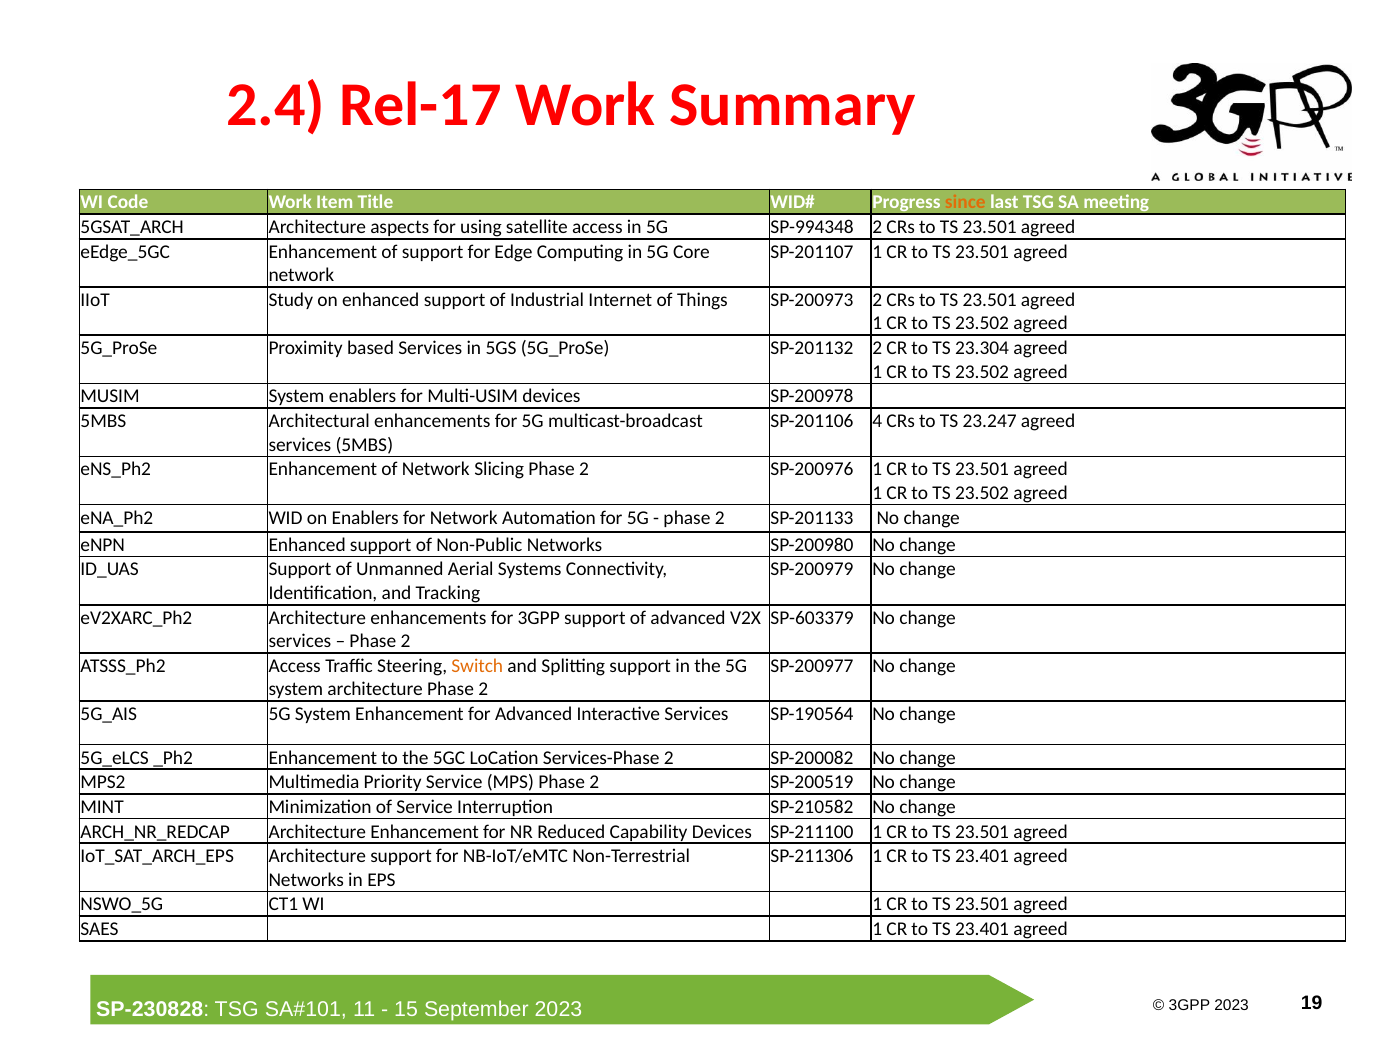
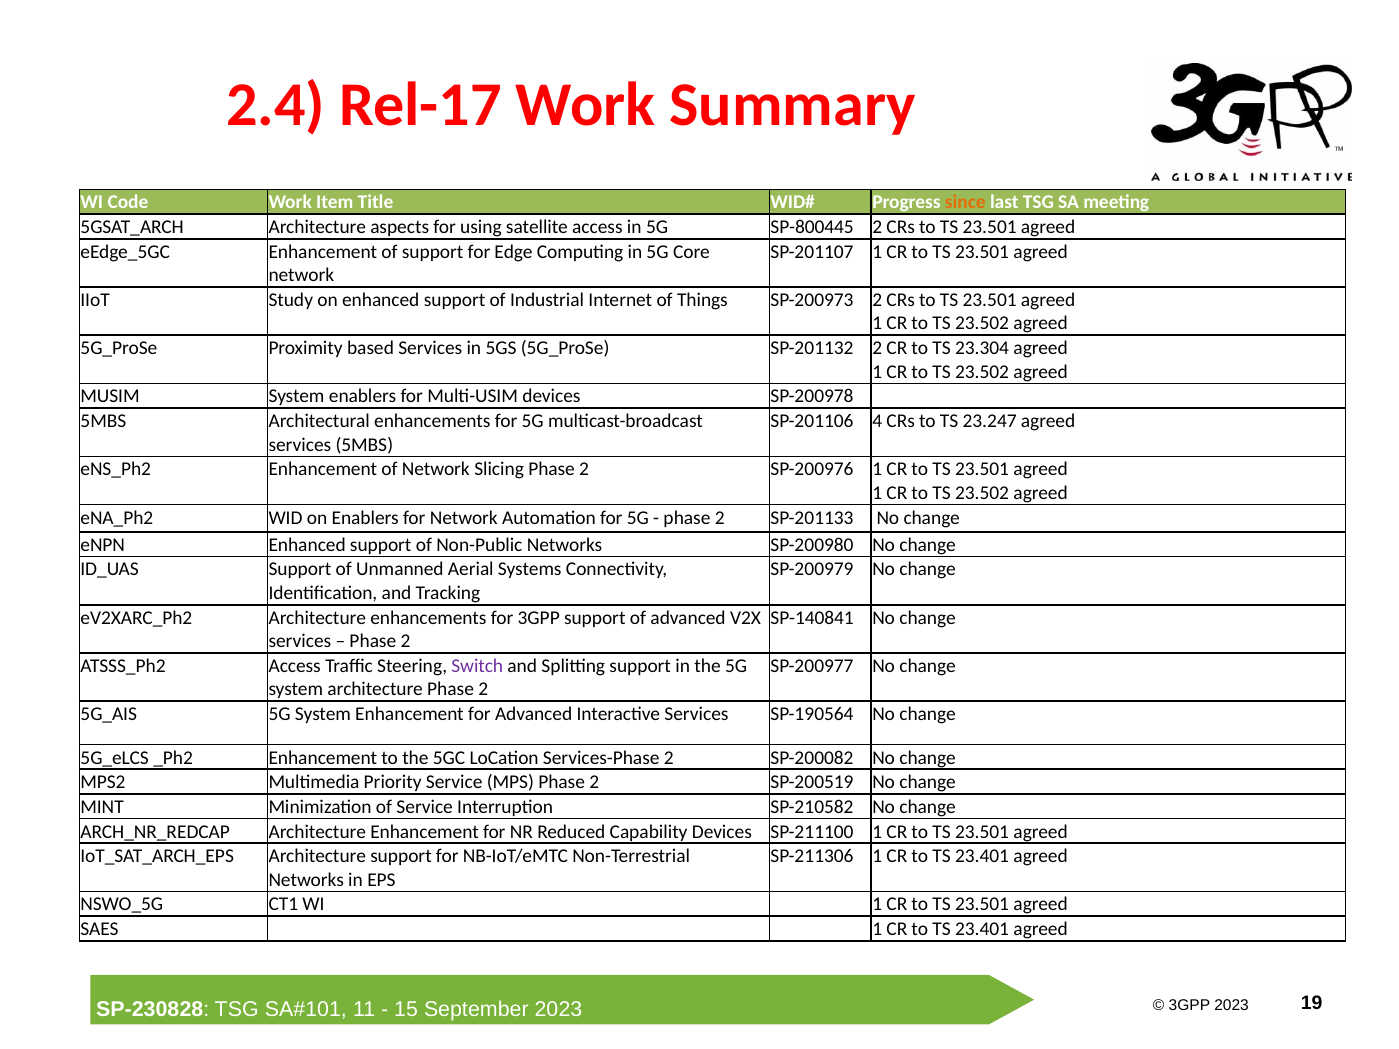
SP-994348: SP-994348 -> SP-800445
SP-603379: SP-603379 -> SP-140841
Switch colour: orange -> purple
